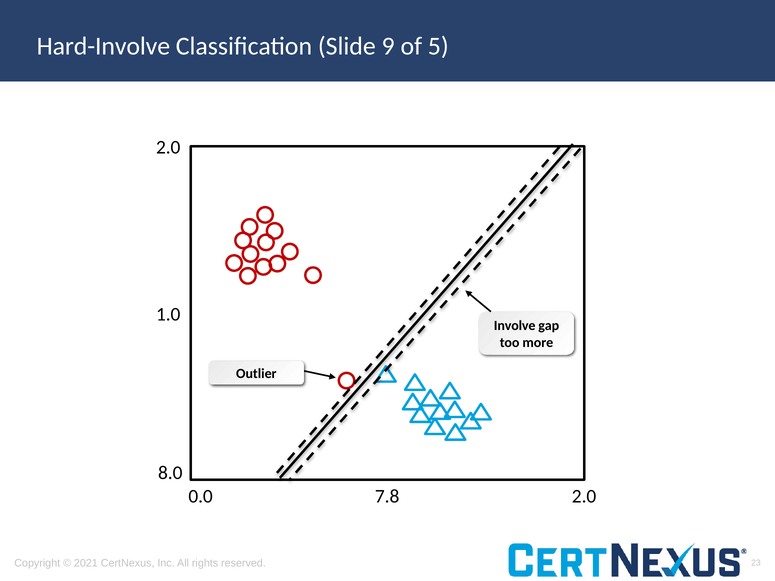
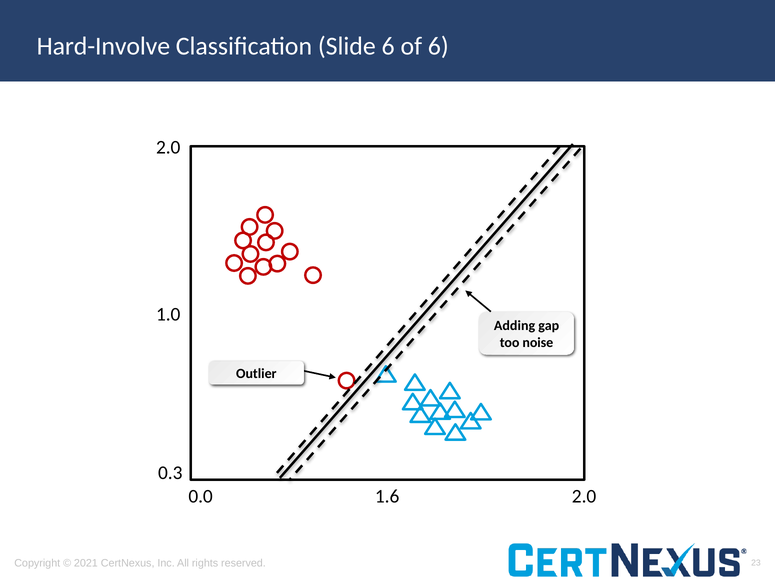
Slide 9: 9 -> 6
of 5: 5 -> 6
Involve: Involve -> Adding
more: more -> noise
8.0: 8.0 -> 0.3
7.8: 7.8 -> 1.6
